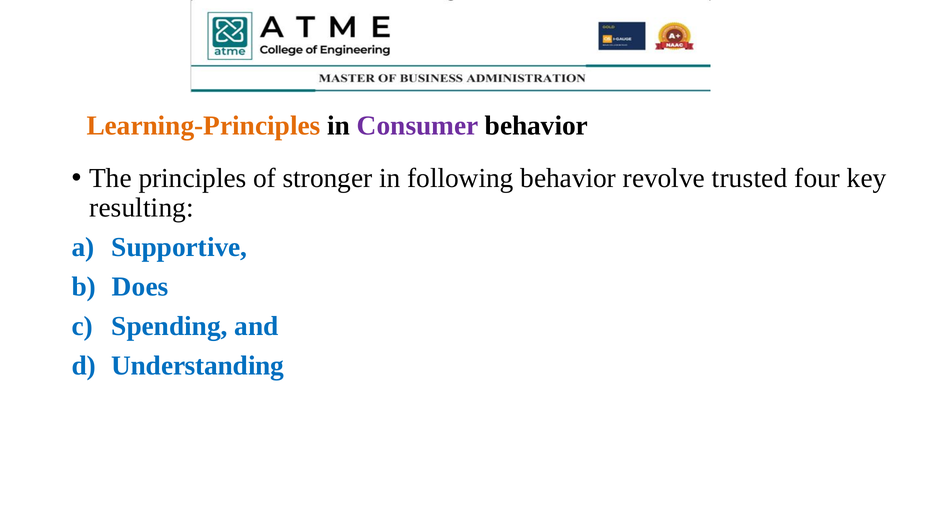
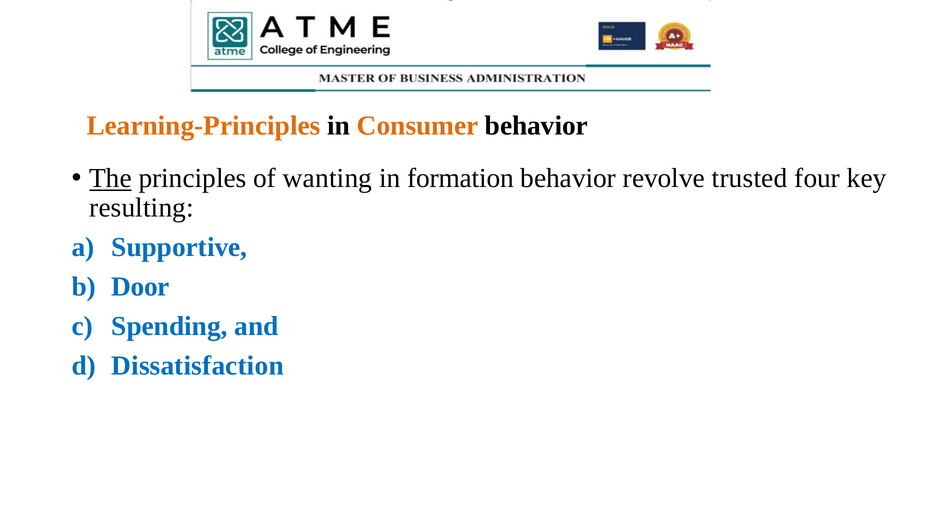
Consumer colour: purple -> orange
The underline: none -> present
stronger: stronger -> wanting
following: following -> formation
Does: Does -> Door
Understanding: Understanding -> Dissatisfaction
